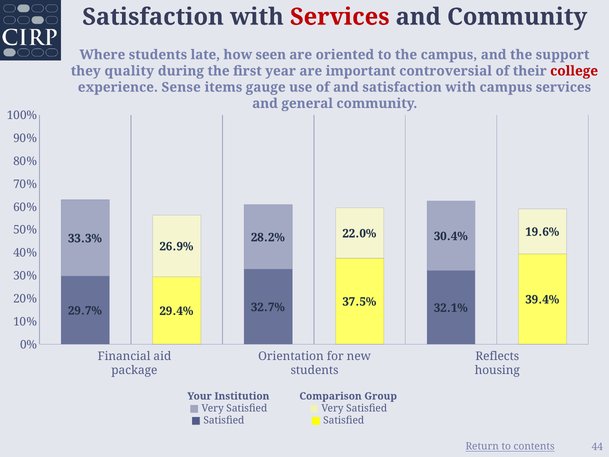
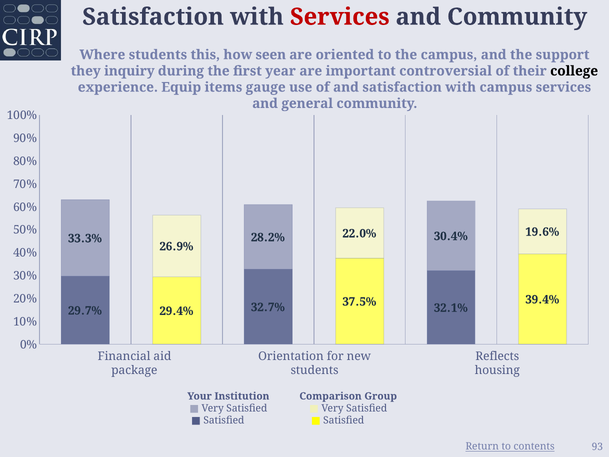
late: late -> this
quality: quality -> inquiry
college colour: red -> black
Sense: Sense -> Equip
44: 44 -> 93
